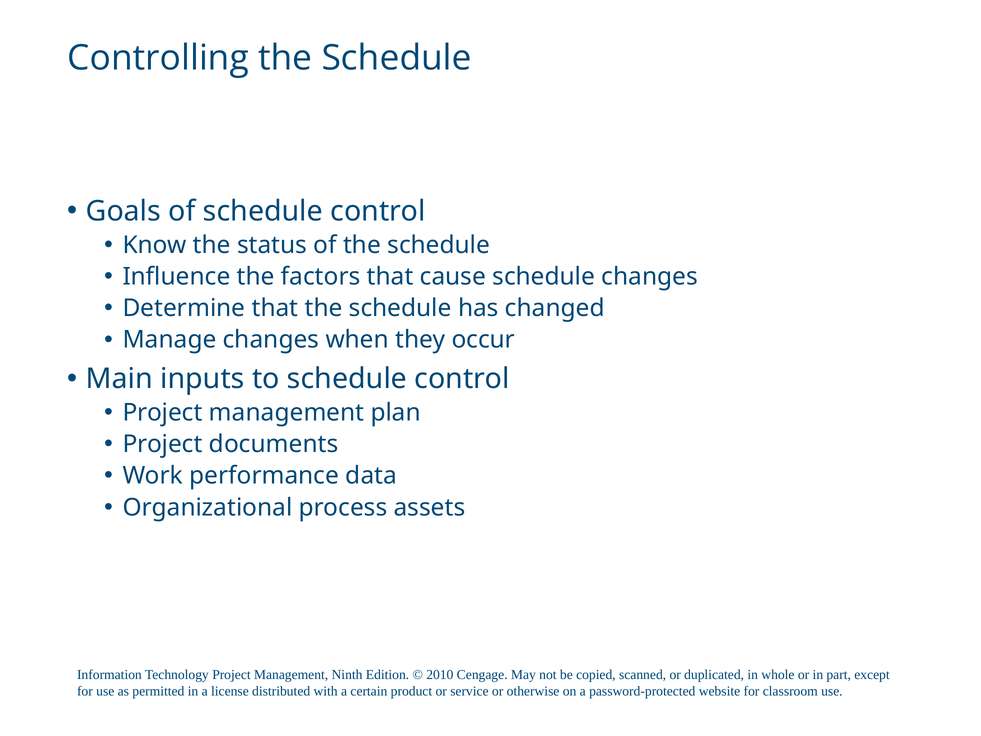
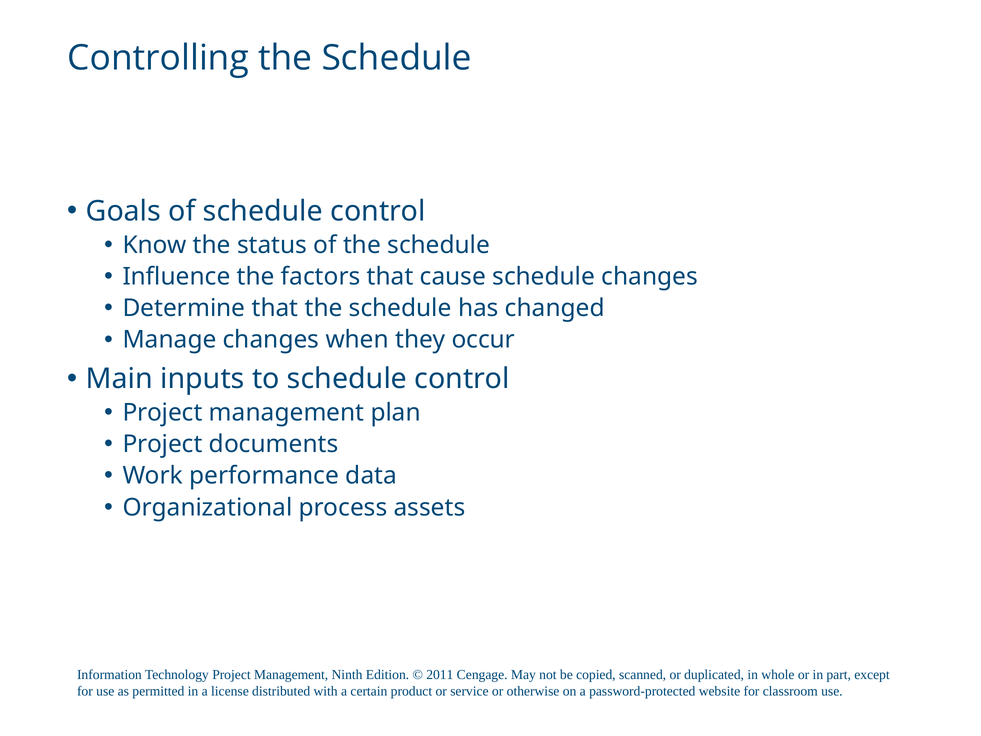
2010: 2010 -> 2011
